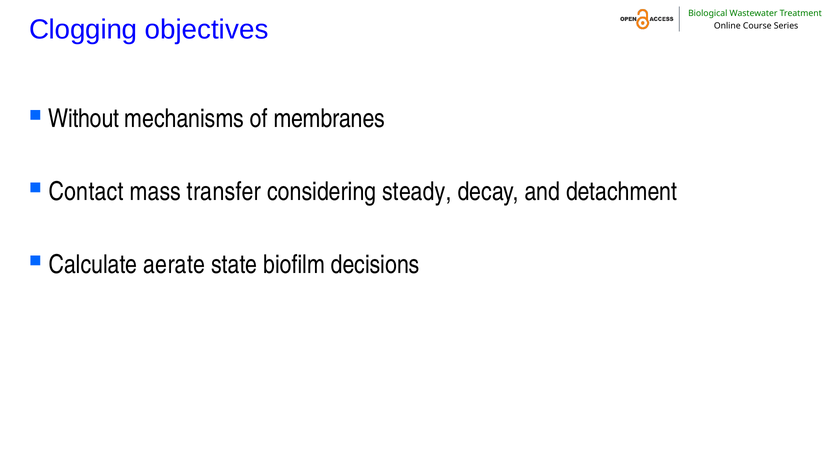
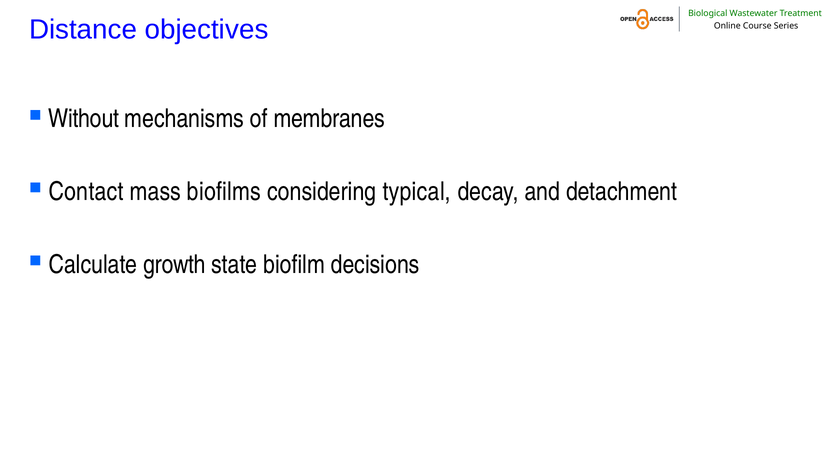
Clogging: Clogging -> Distance
transfer: transfer -> biofilms
steady: steady -> typical
aerate: aerate -> growth
